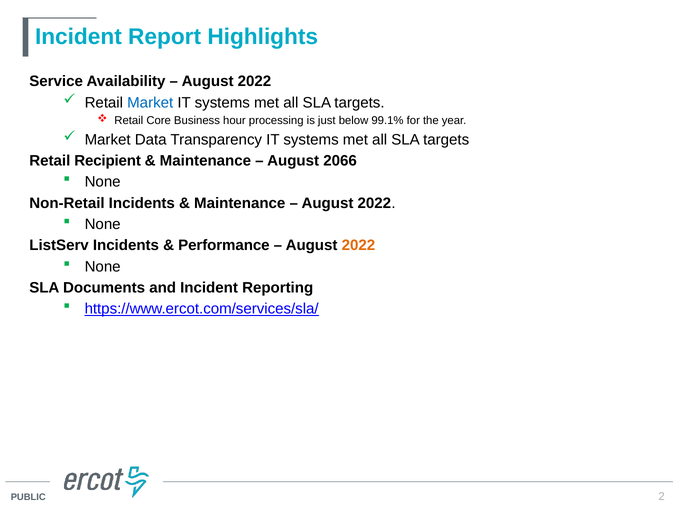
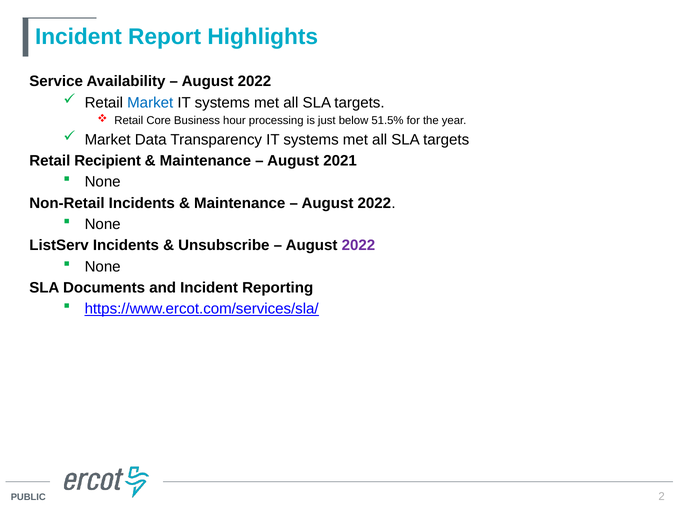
99.1%: 99.1% -> 51.5%
2066: 2066 -> 2021
Performance: Performance -> Unsubscribe
2022 at (358, 245) colour: orange -> purple
